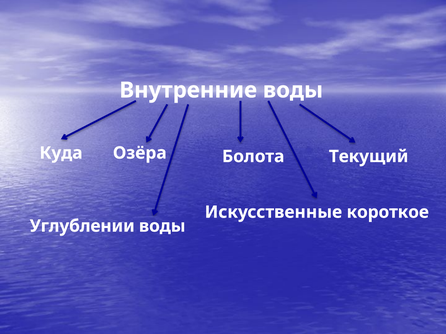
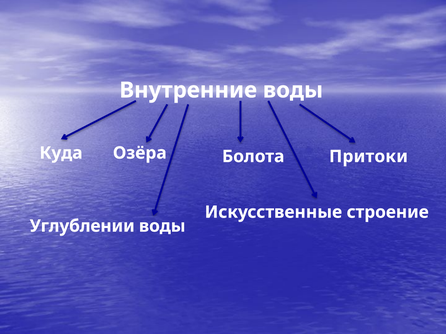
Текущий: Текущий -> Притоки
короткое: короткое -> строение
